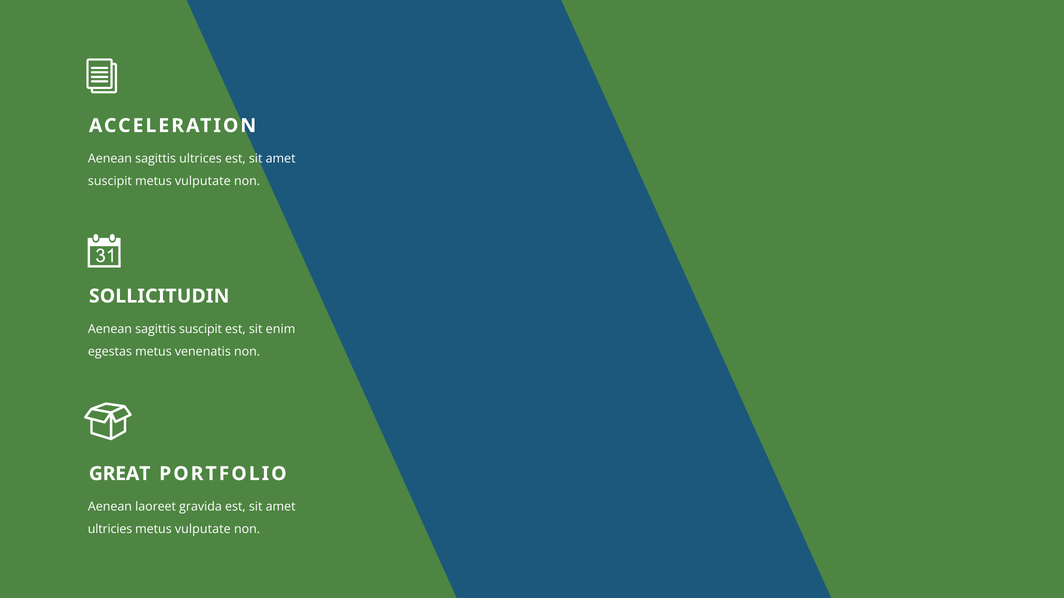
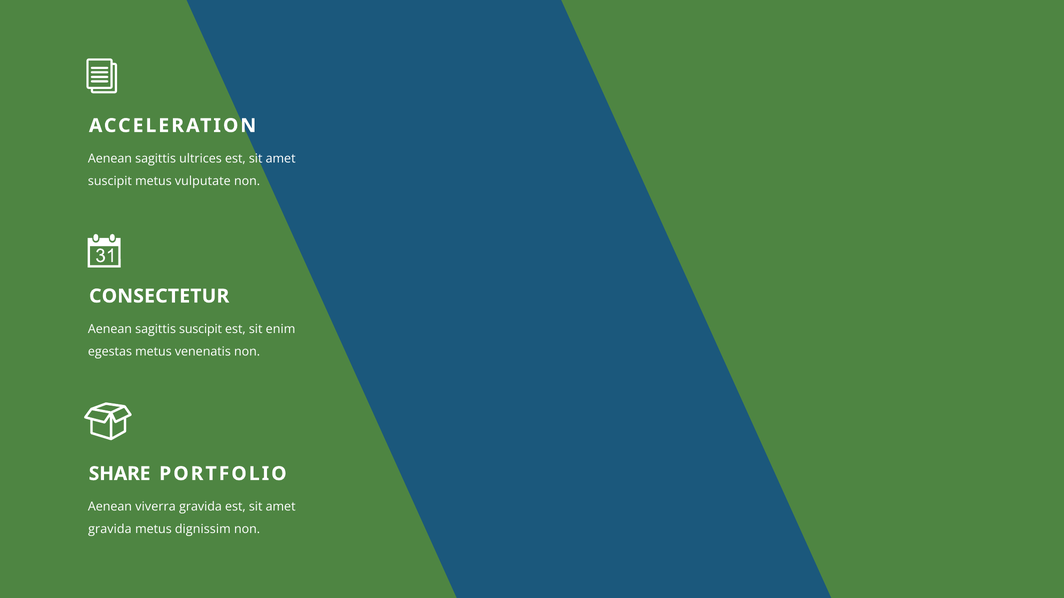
SOLLICITUDIN: SOLLICITUDIN -> CONSECTETUR
GREAT: GREAT -> SHARE
laoreet: laoreet -> viverra
ultricies at (110, 529): ultricies -> gravida
vulputate at (203, 529): vulputate -> dignissim
